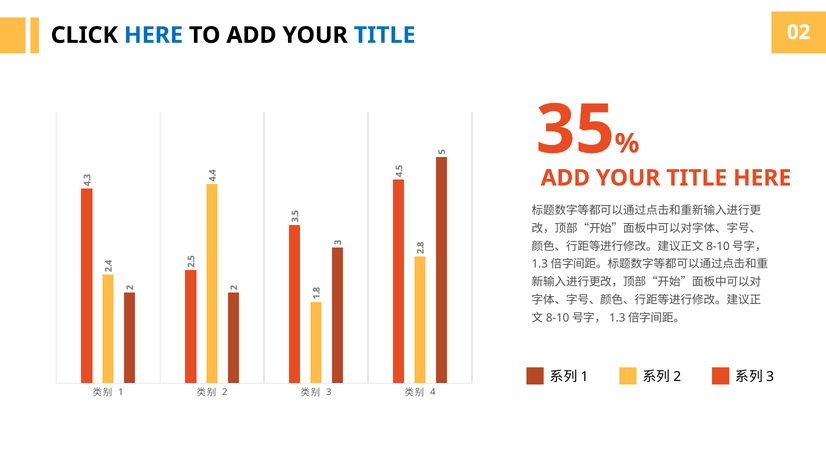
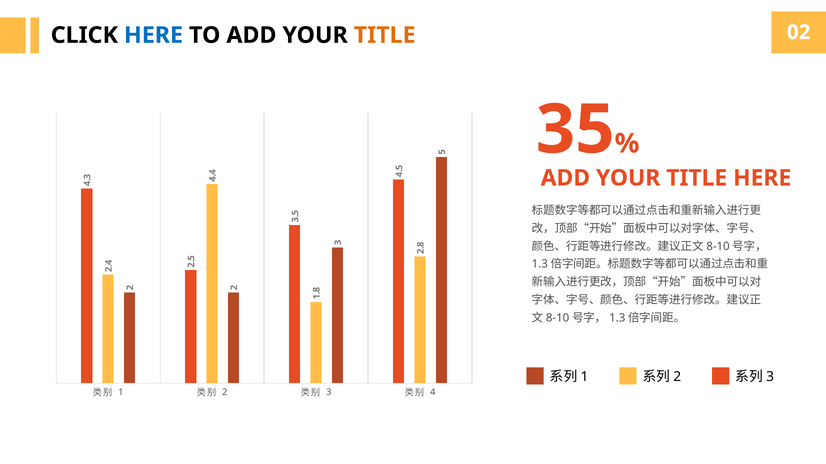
TITLE at (385, 35) colour: blue -> orange
